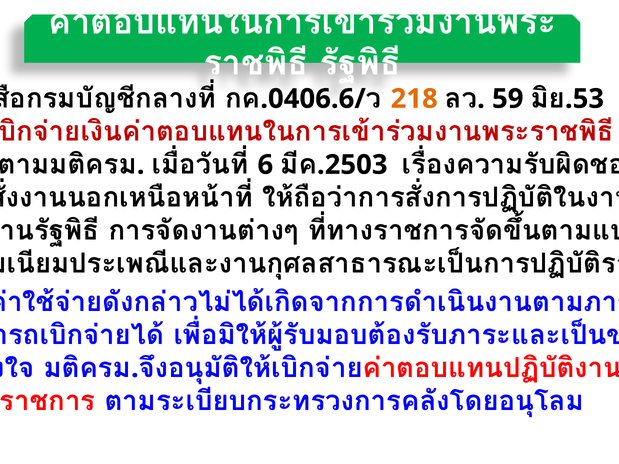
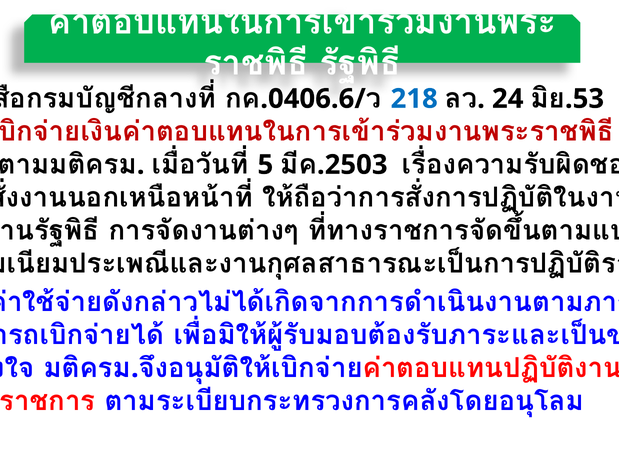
218 colour: orange -> blue
59: 59 -> 24
6: 6 -> 5
